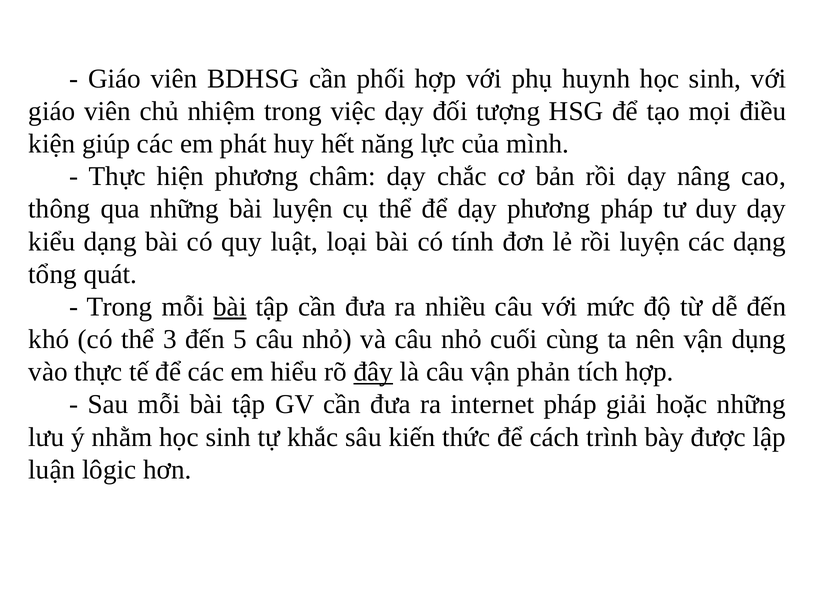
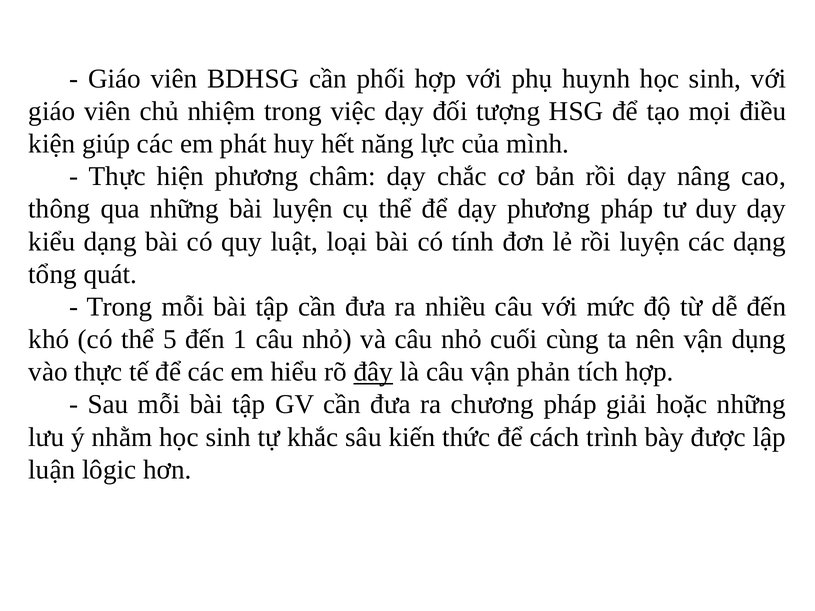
bài at (230, 307) underline: present -> none
3: 3 -> 5
5: 5 -> 1
internet: internet -> chương
